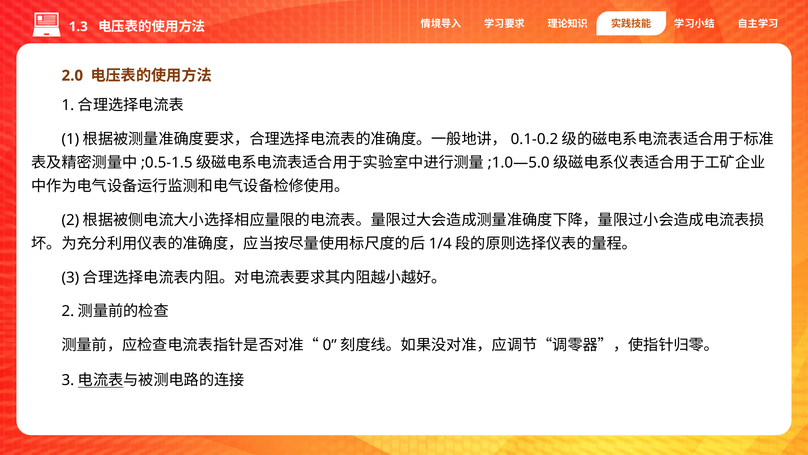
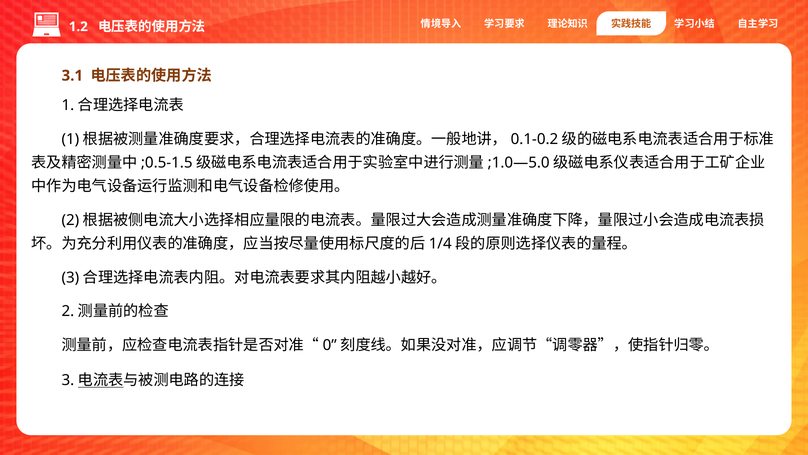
1.3: 1.3 -> 1.2
2.0: 2.0 -> 3.1
